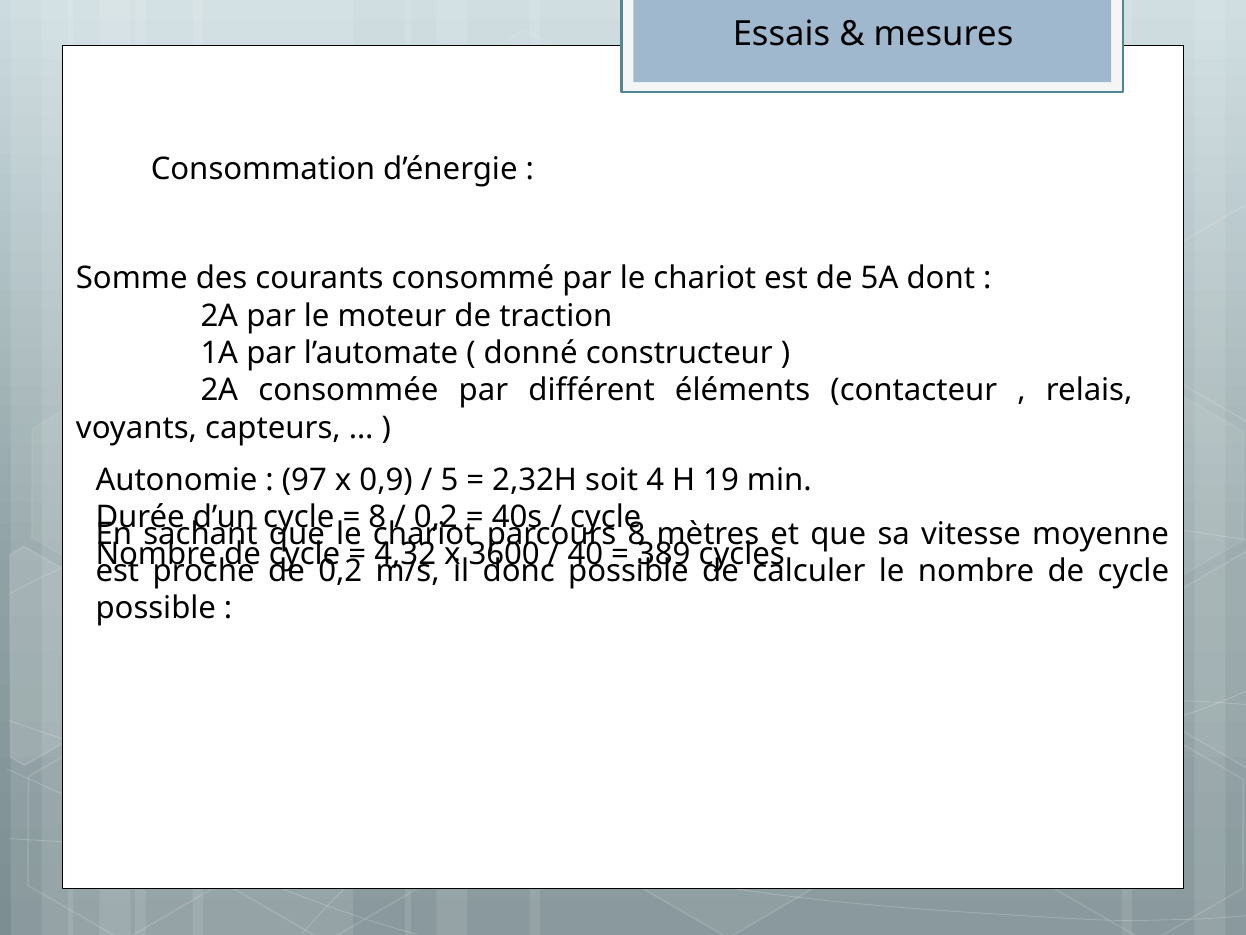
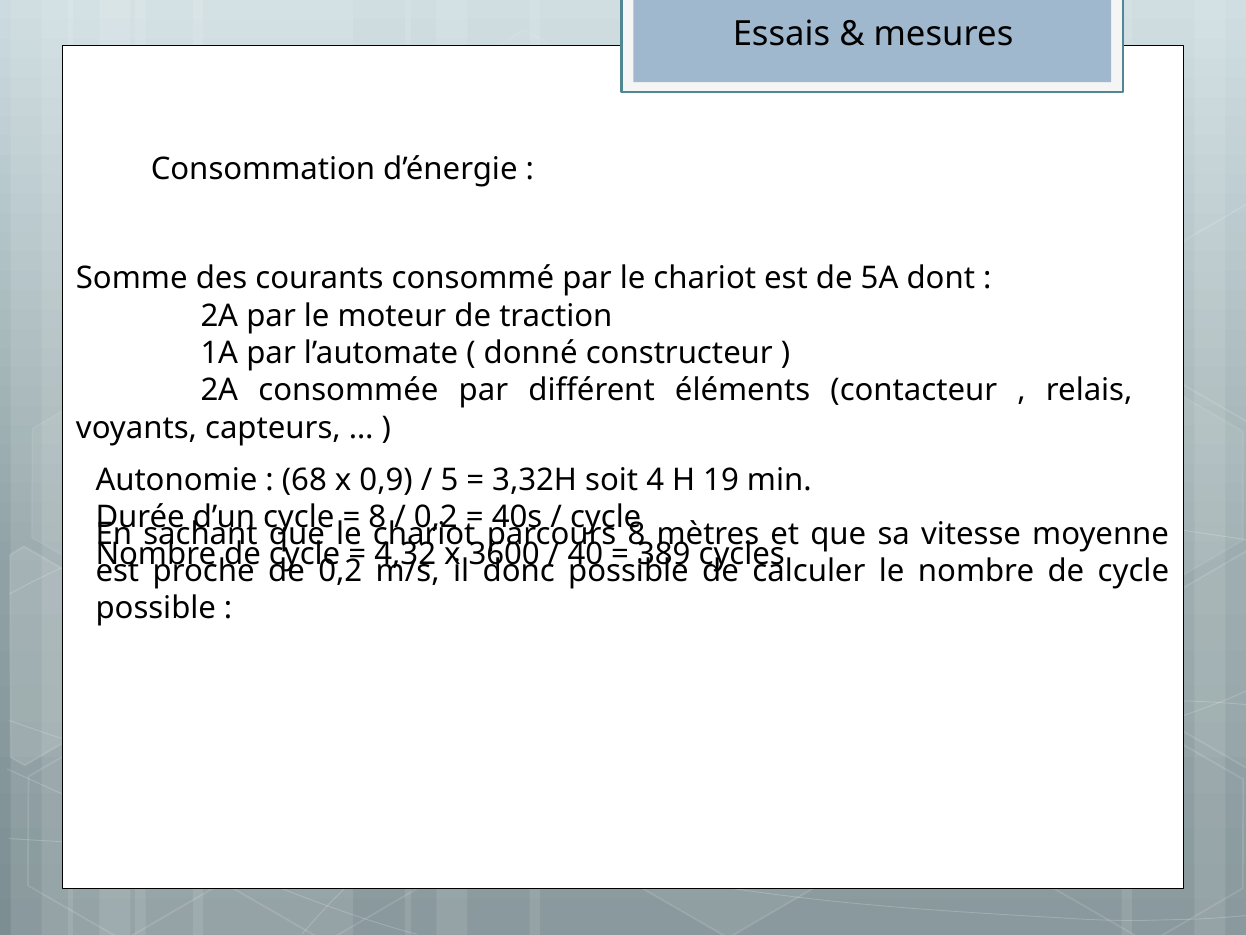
97: 97 -> 68
2,32H: 2,32H -> 3,32H
